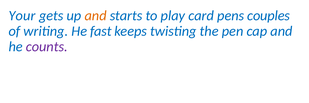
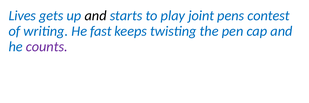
Your: Your -> Lives
and at (96, 16) colour: orange -> black
card: card -> joint
couples: couples -> contest
